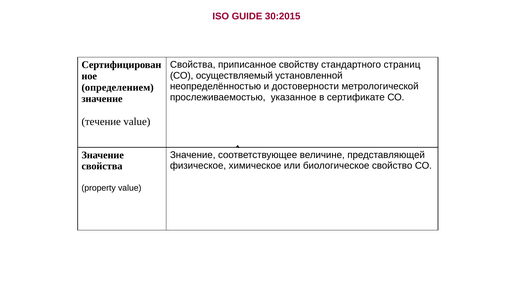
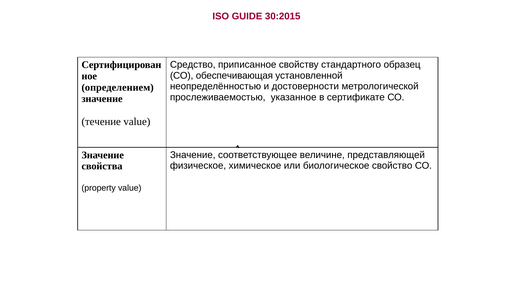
Свойства at (193, 65): Свойства -> Средство
страниц: страниц -> образец
осуществляемый: осуществляемый -> обеспечивающая
